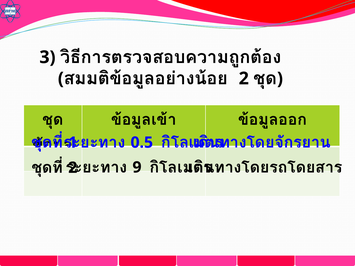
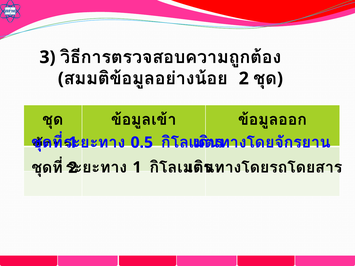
9 at (137, 167): 9 -> 1
